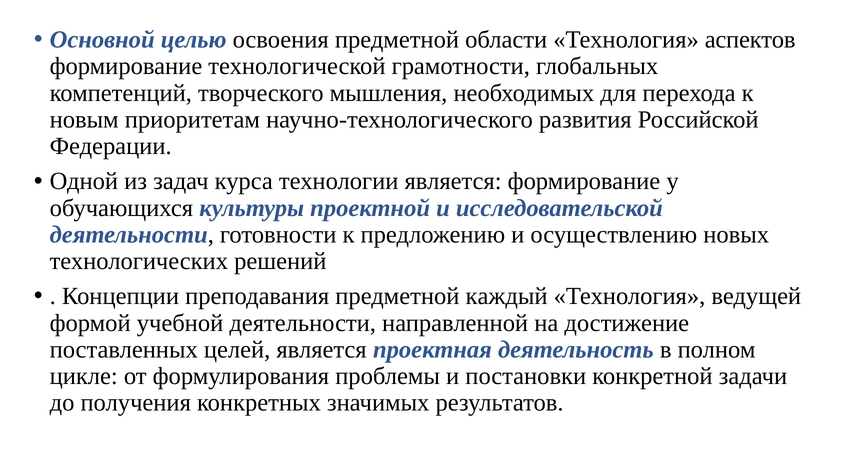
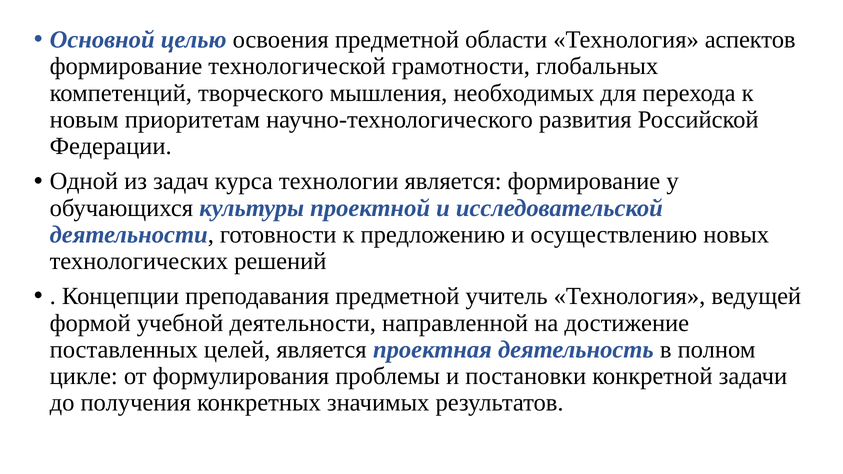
каждый: каждый -> учитель
